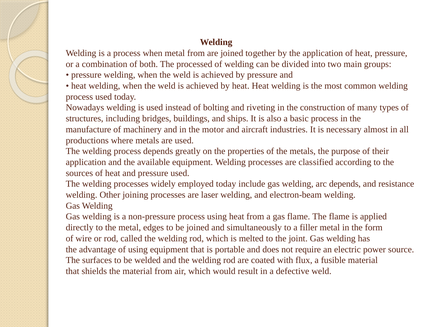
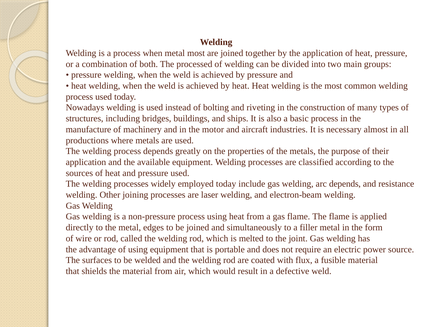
metal from: from -> most
